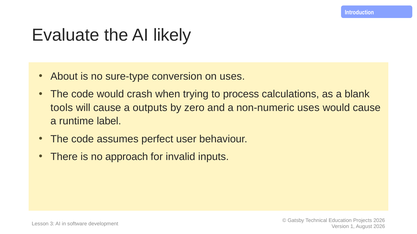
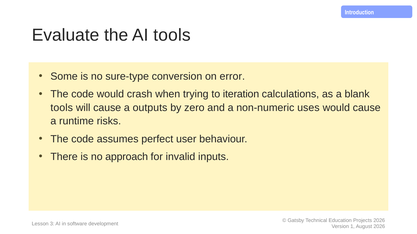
AI likely: likely -> tools
About: About -> Some
on uses: uses -> error
process: process -> iteration
label: label -> risks
